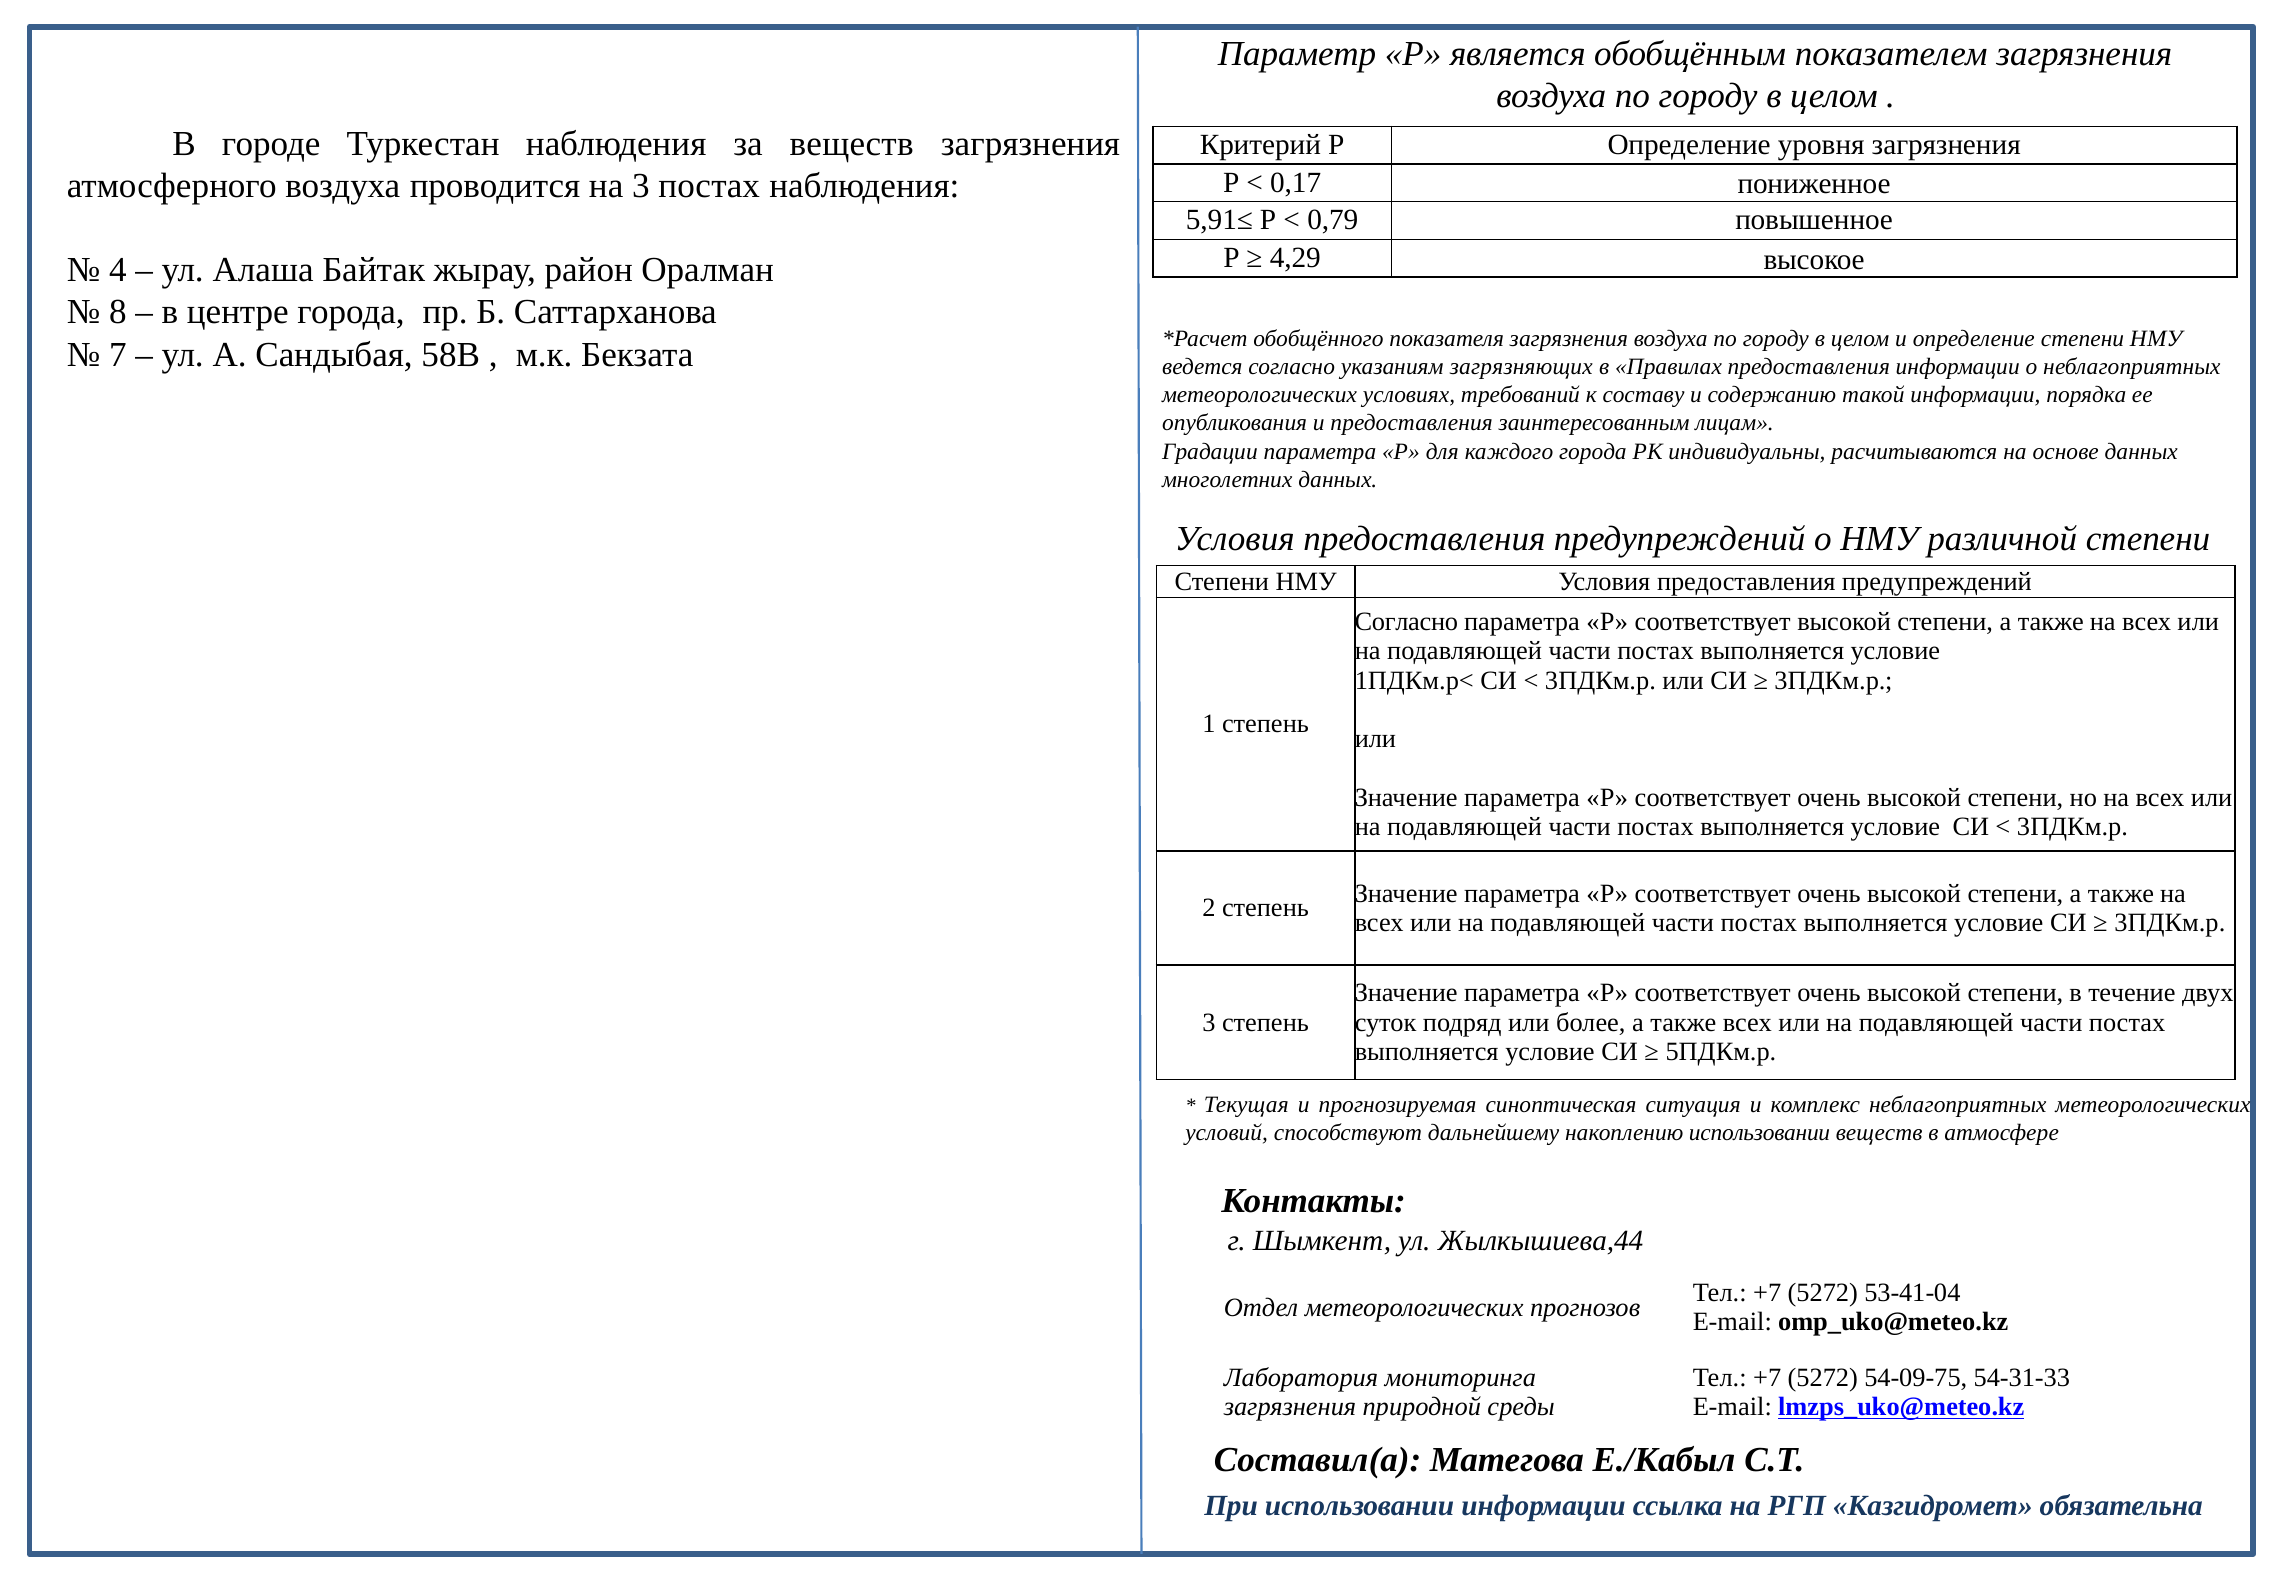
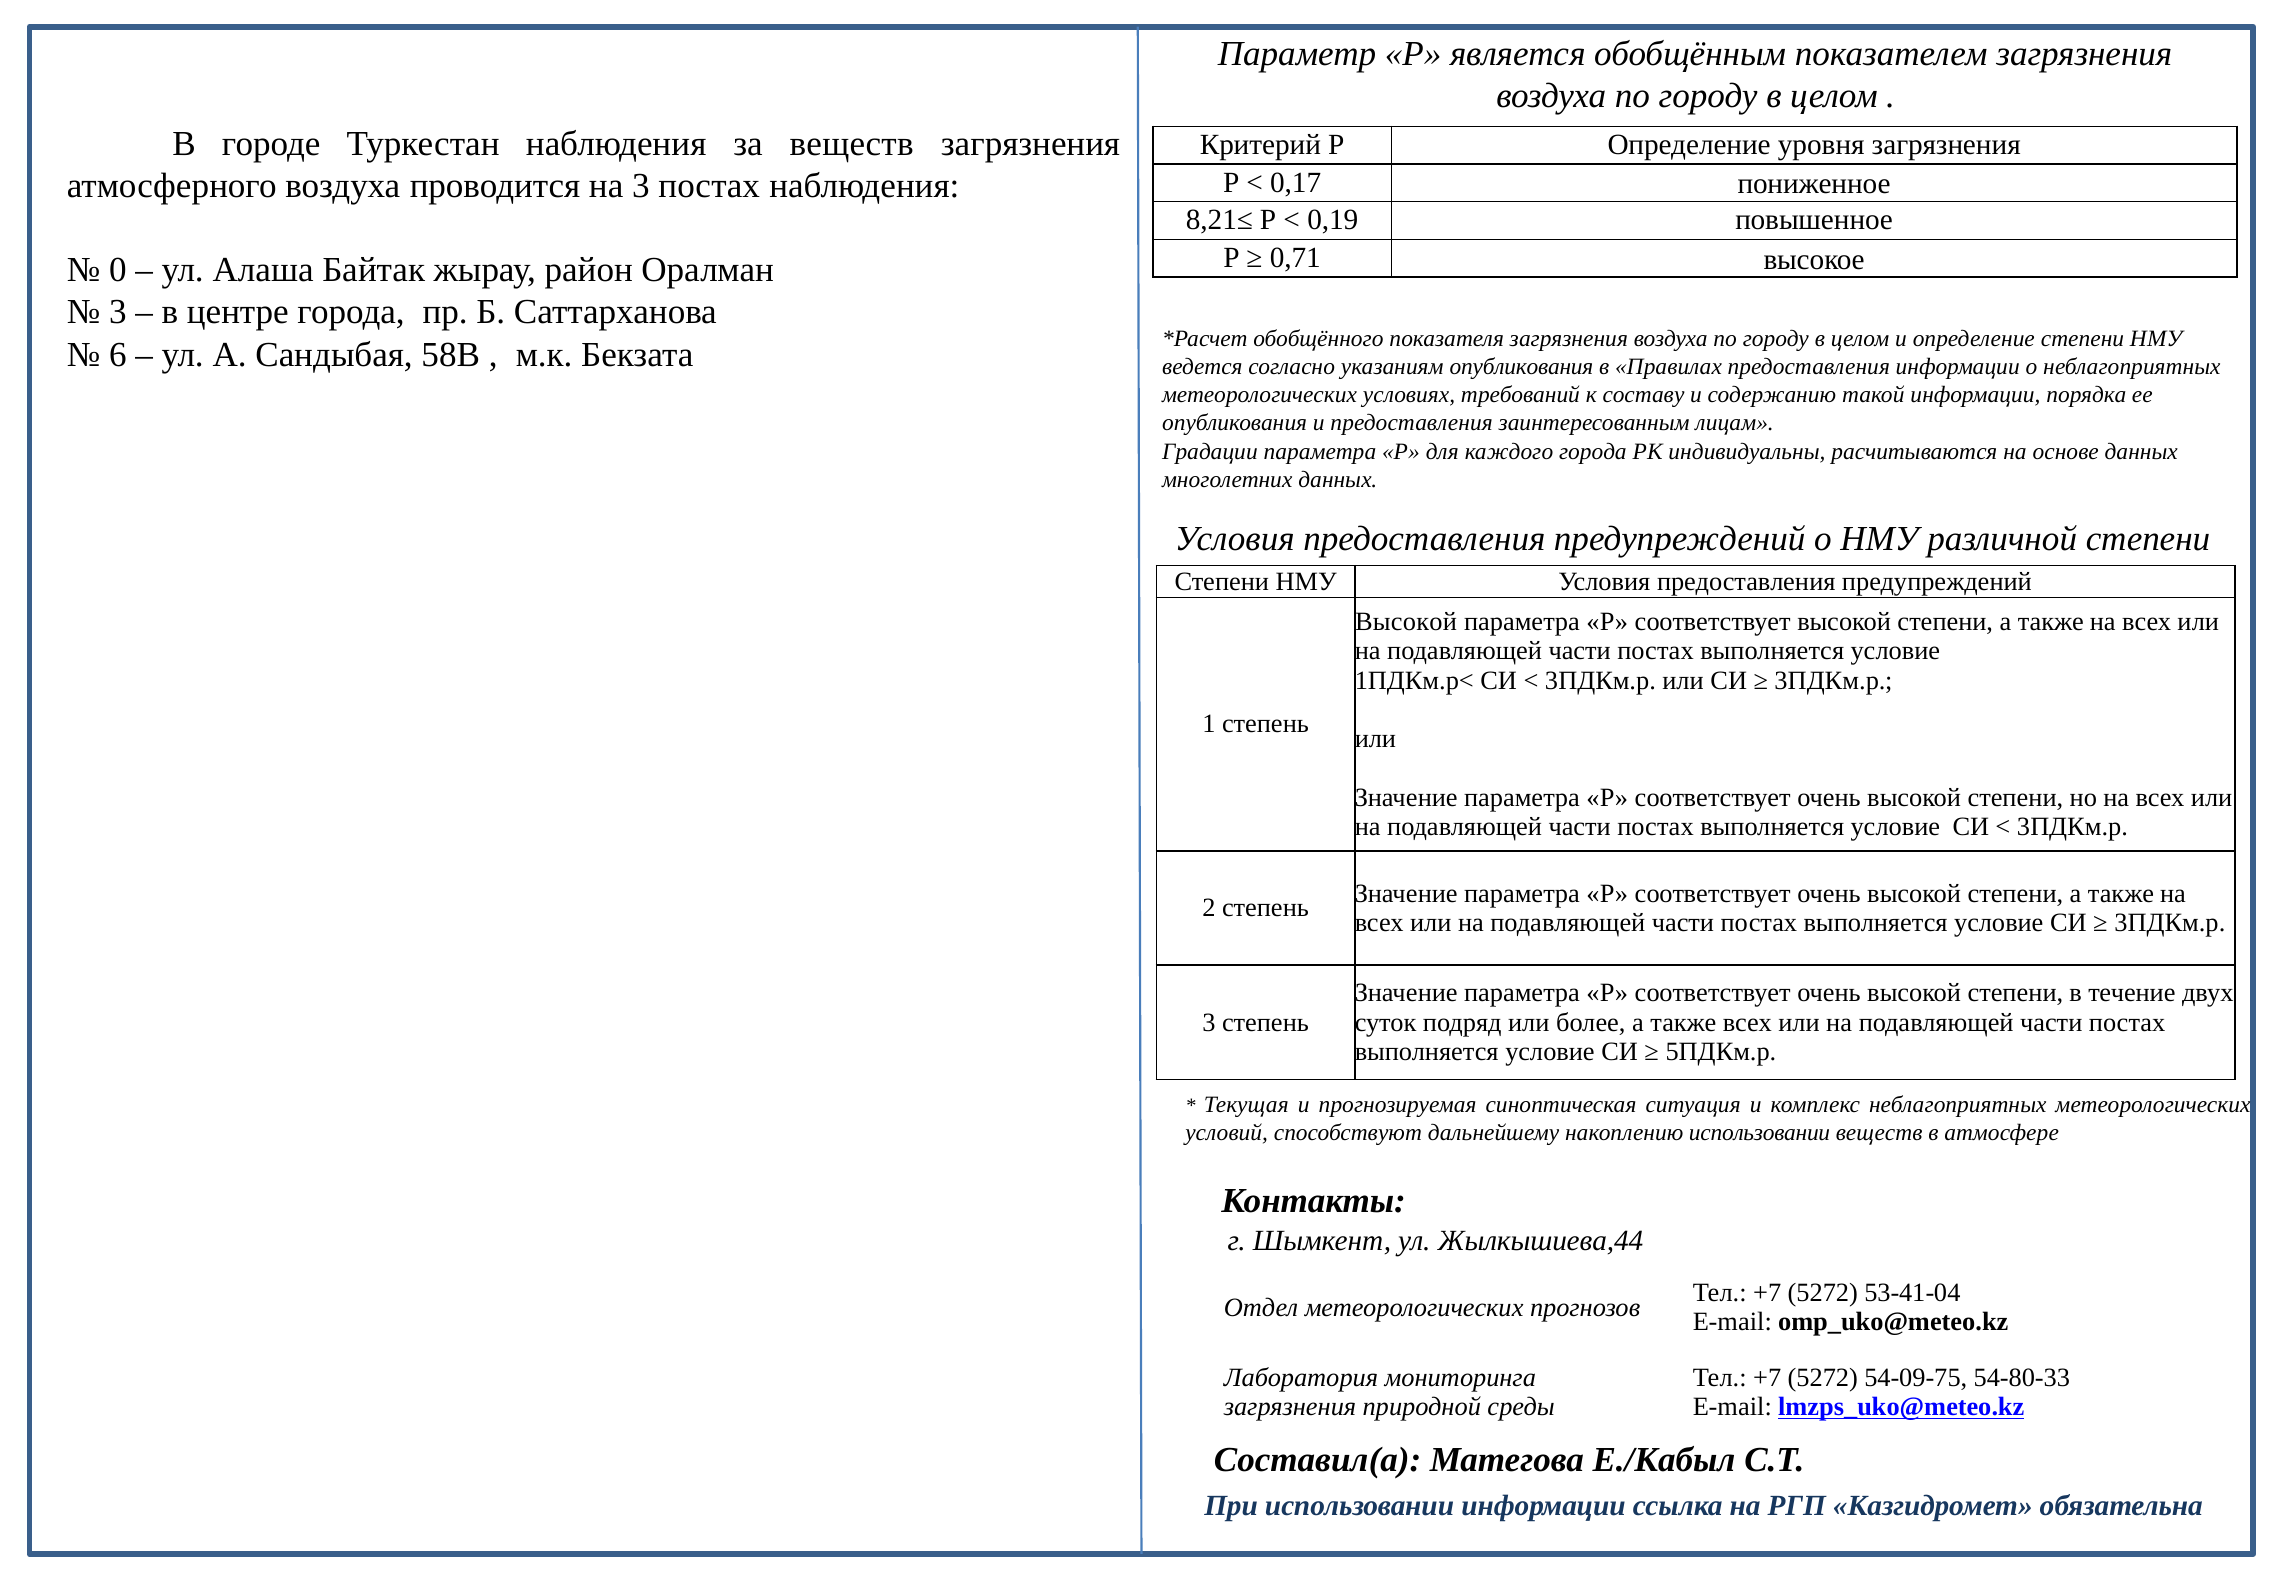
5,91≤: 5,91≤ -> 8,21≤
0,79: 0,79 -> 0,19
4,29: 4,29 -> 0,71
4: 4 -> 0
8 at (118, 312): 8 -> 3
7: 7 -> 6
указаниям загрязняющих: загрязняющих -> опубликования
Согласно at (1406, 622): Согласно -> Высокой
54-31-33: 54-31-33 -> 54-80-33
